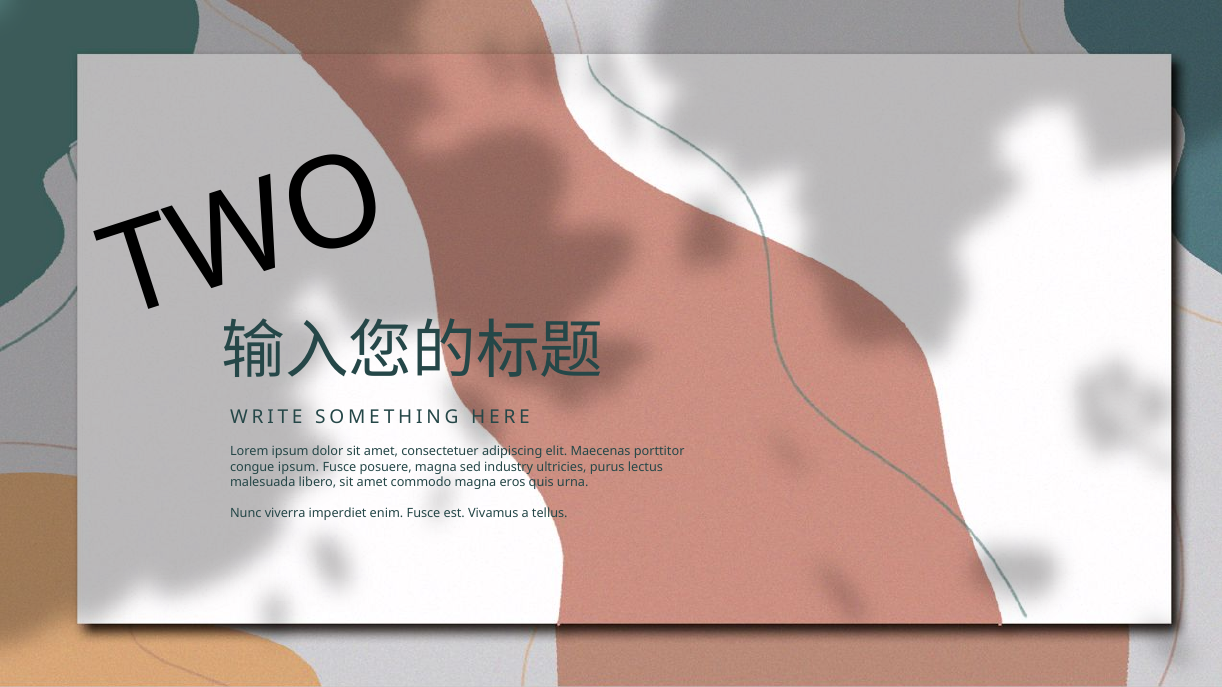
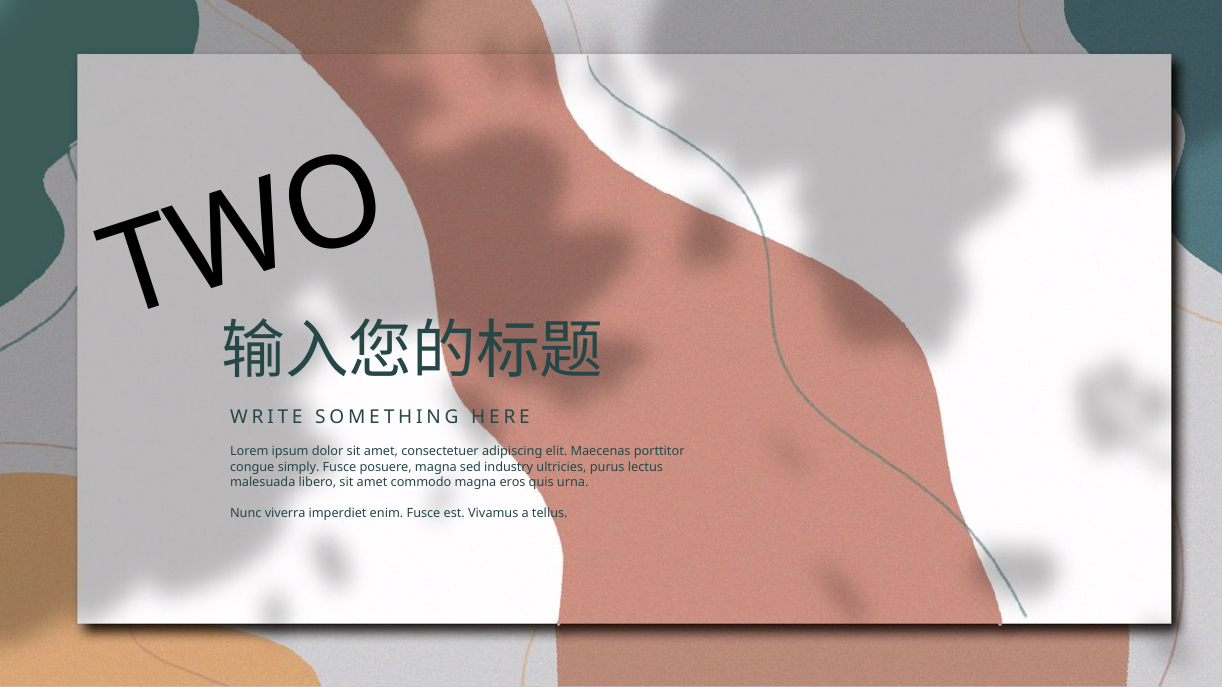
congue ipsum: ipsum -> simply
